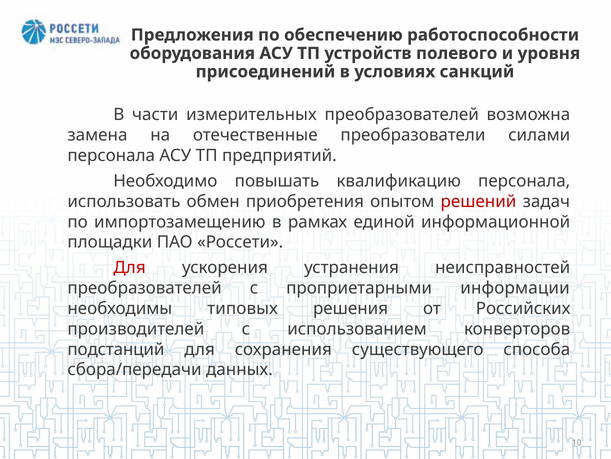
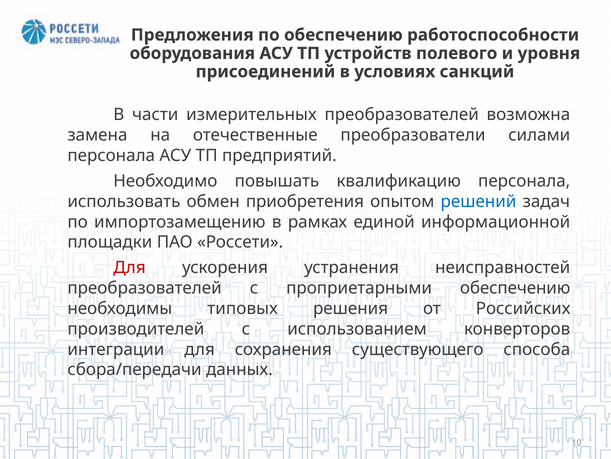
решений colour: red -> blue
проприетарными информации: информации -> обеспечению
подстанций: подстанций -> интеграции
